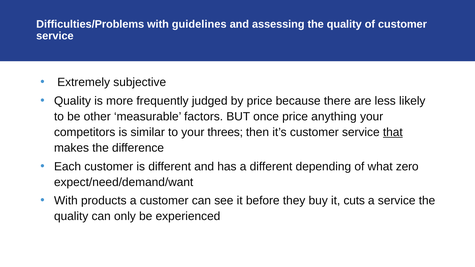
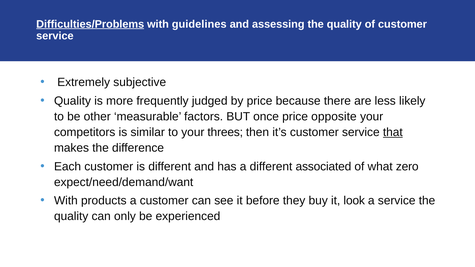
Difficulties/Problems underline: none -> present
anything: anything -> opposite
depending: depending -> associated
cuts: cuts -> look
